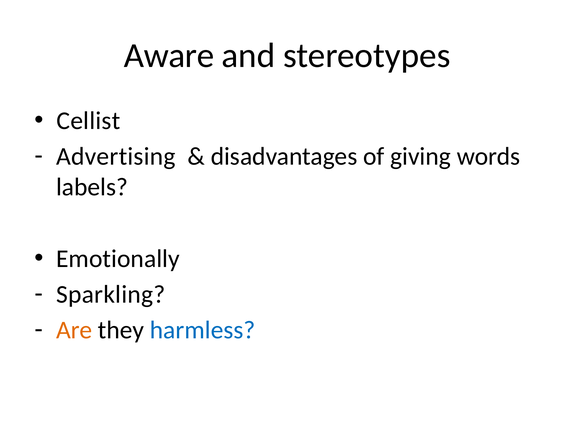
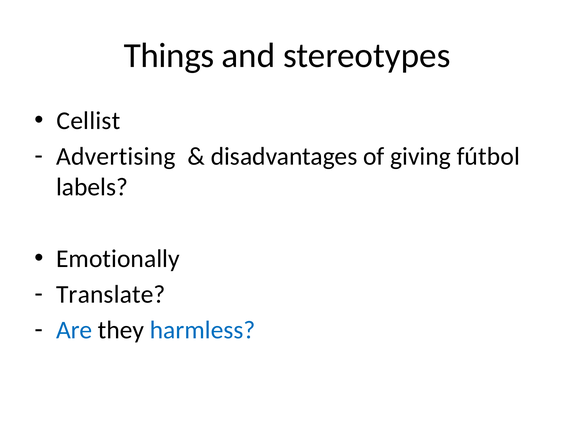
Aware: Aware -> Things
words: words -> fútbol
Sparkling: Sparkling -> Translate
Are colour: orange -> blue
